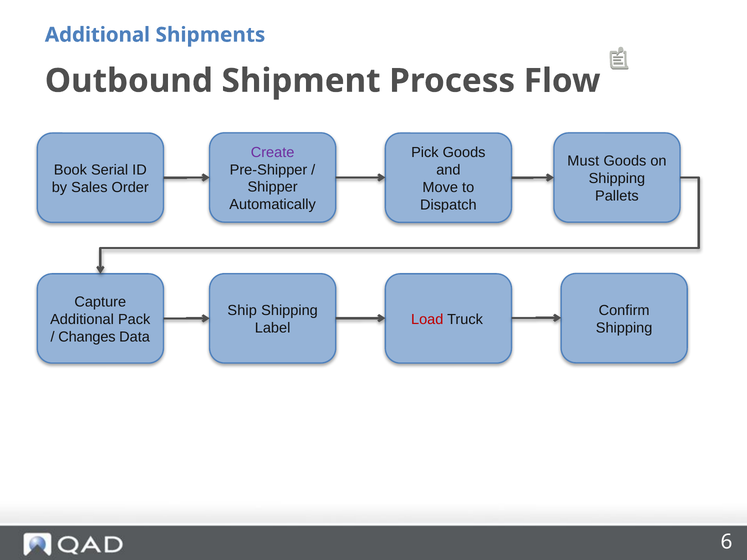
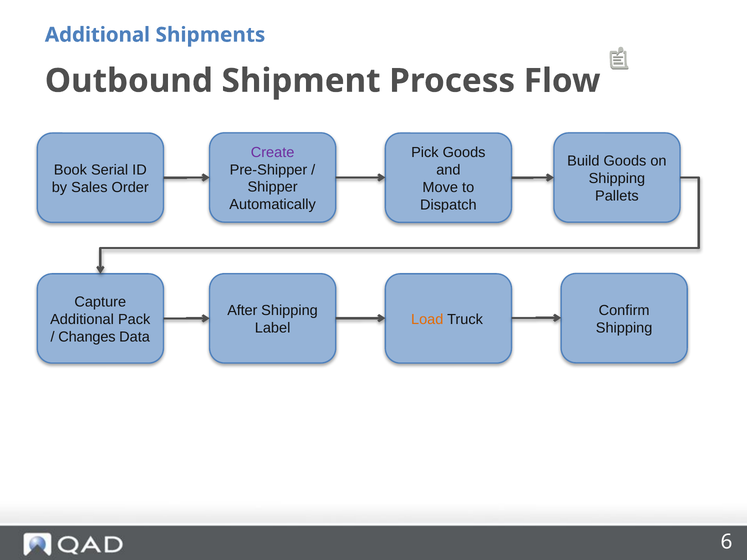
Must: Must -> Build
Ship: Ship -> After
Load colour: red -> orange
